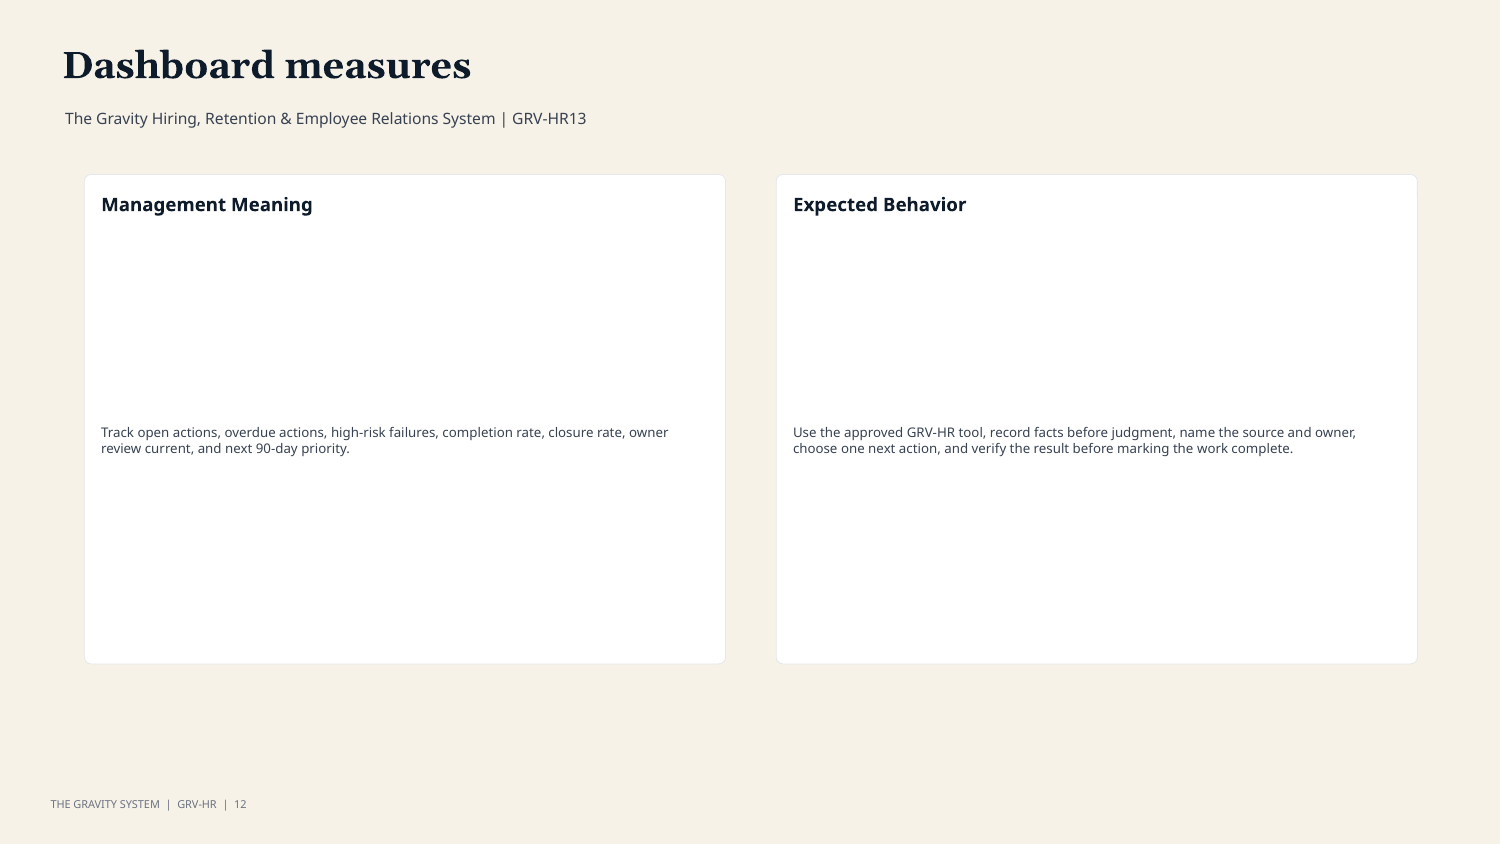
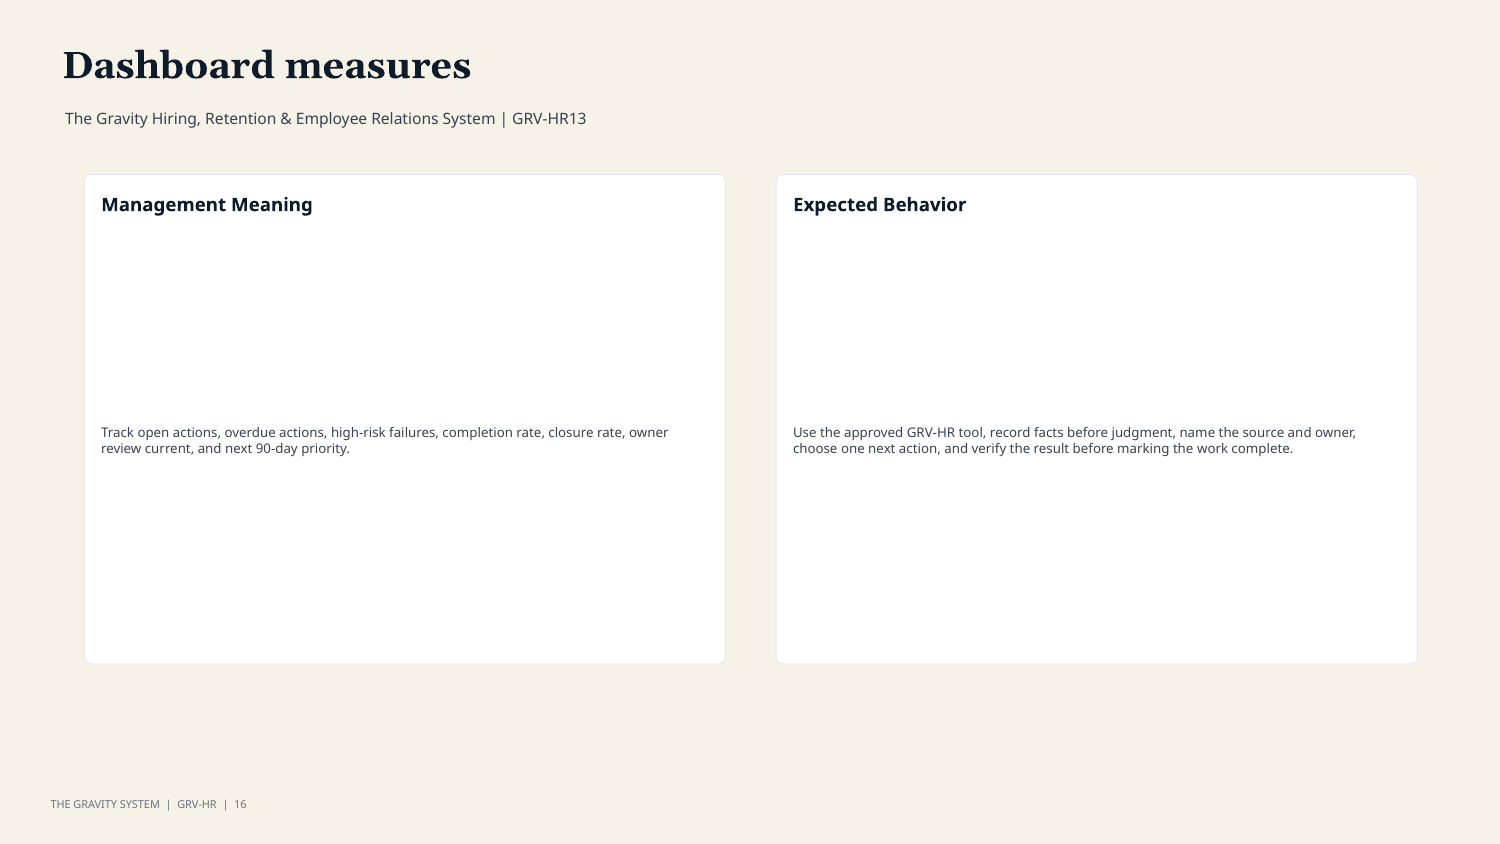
12: 12 -> 16
